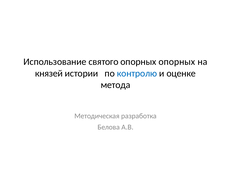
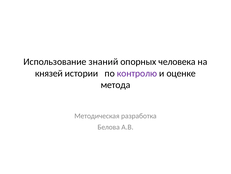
святого: святого -> знаний
опорных опорных: опорных -> человека
контролю colour: blue -> purple
